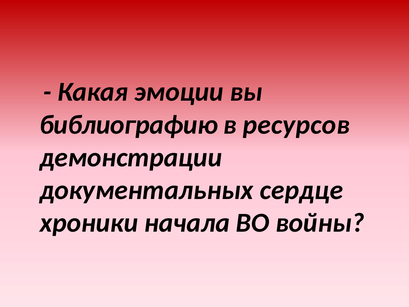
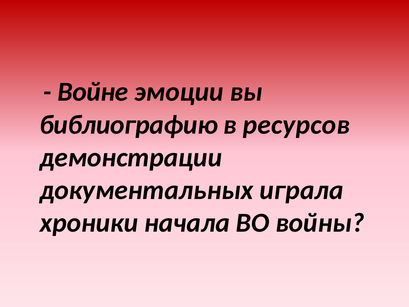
Какая: Какая -> Войне
сердце: сердце -> играла
